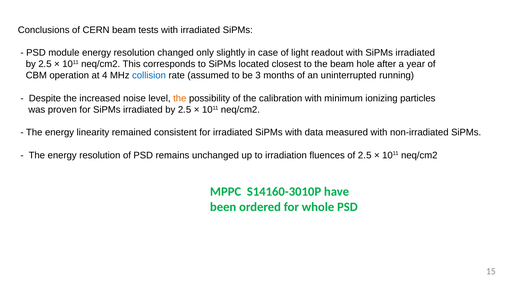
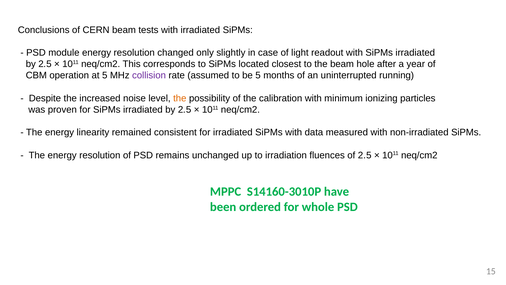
at 4: 4 -> 5
collision colour: blue -> purple
be 3: 3 -> 5
